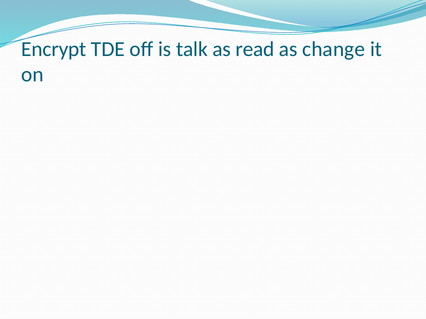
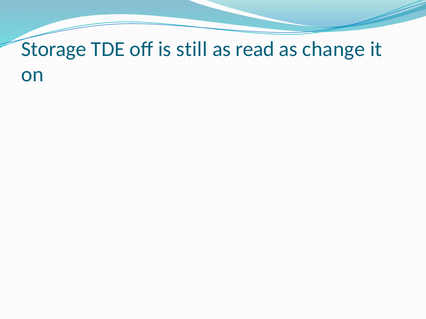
Encrypt: Encrypt -> Storage
talk: talk -> still
